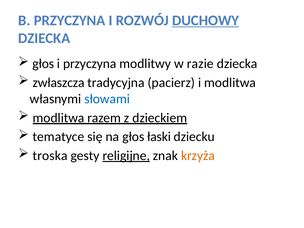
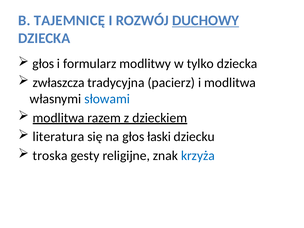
B PRZYCZYNA: PRZYCZYNA -> TAJEMNICĘ
i przyczyna: przyczyna -> formularz
razie: razie -> tylko
tematyce: tematyce -> literatura
religijne underline: present -> none
krzyża colour: orange -> blue
